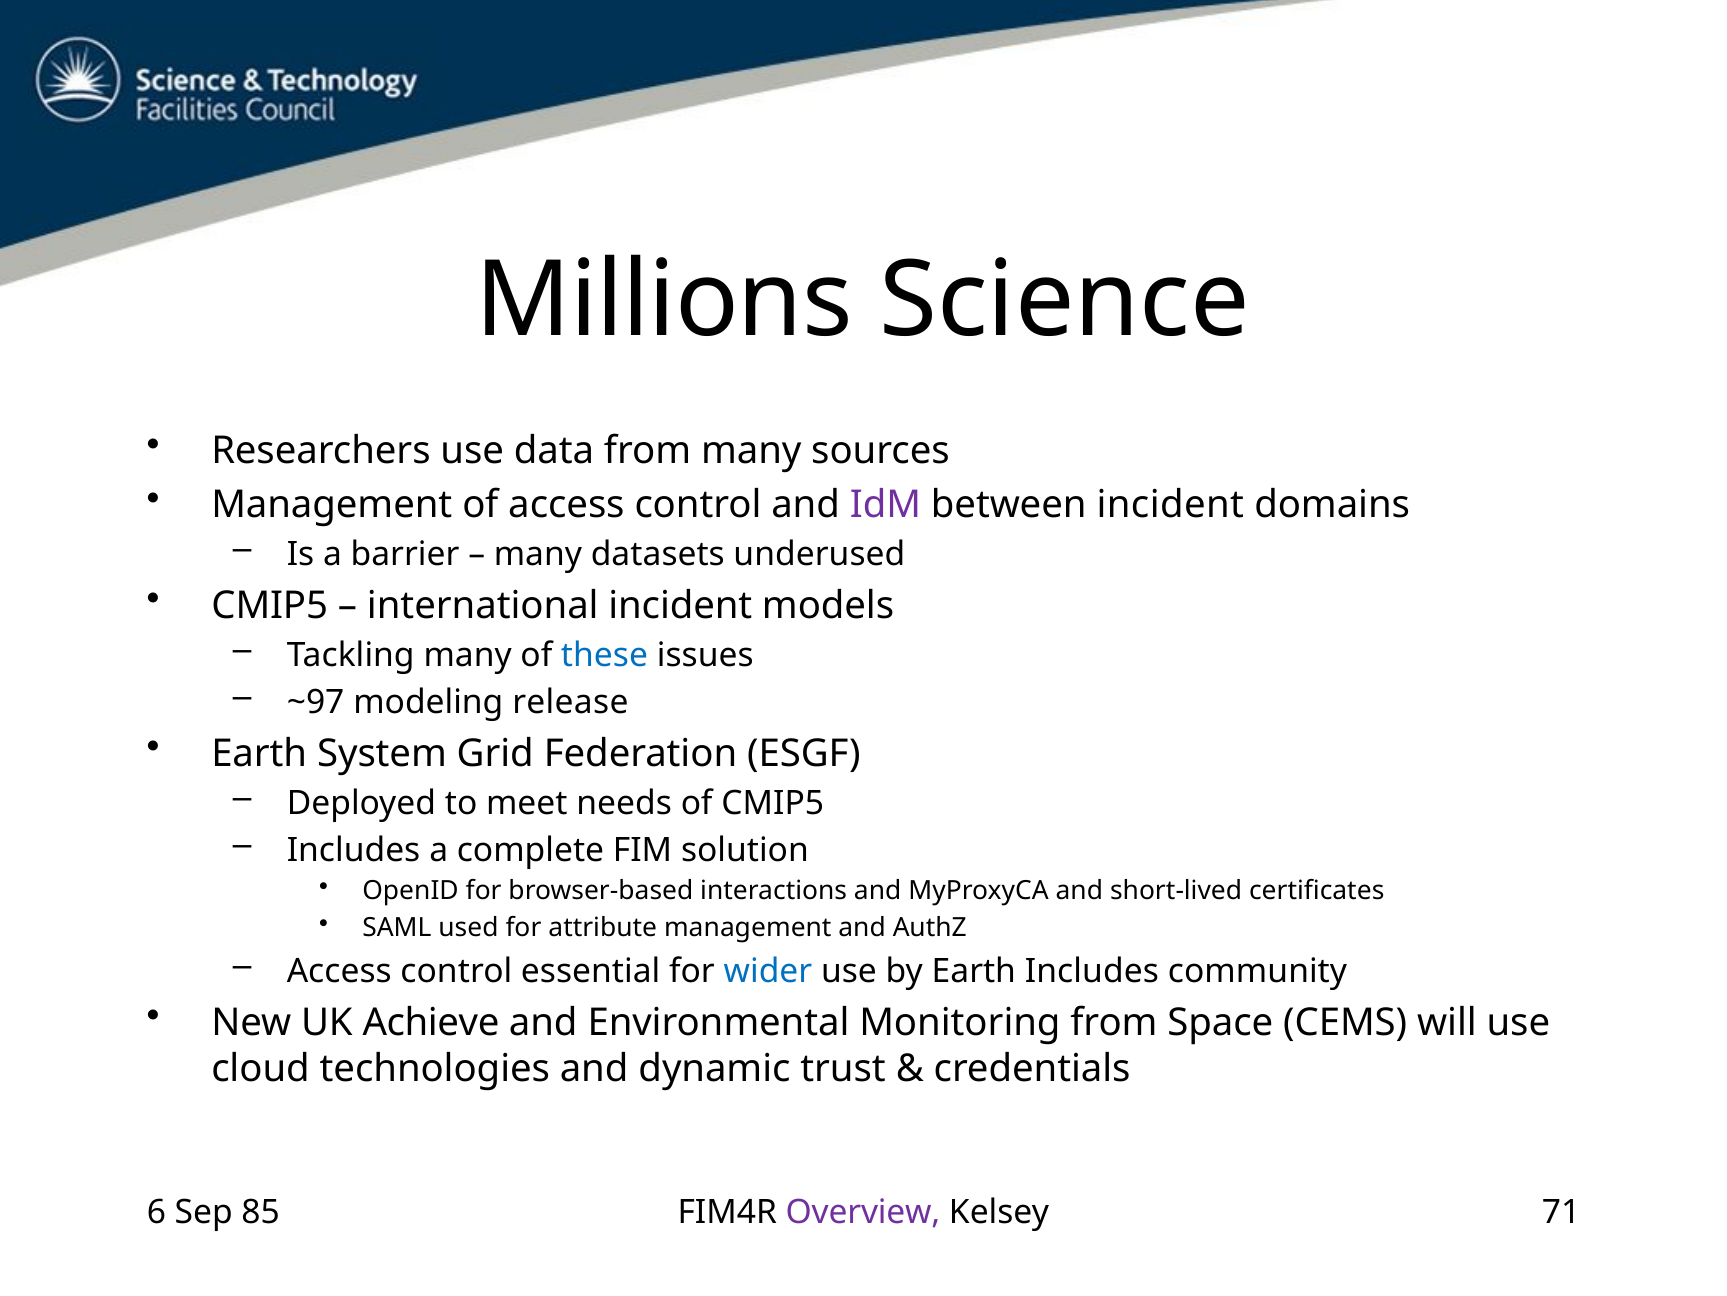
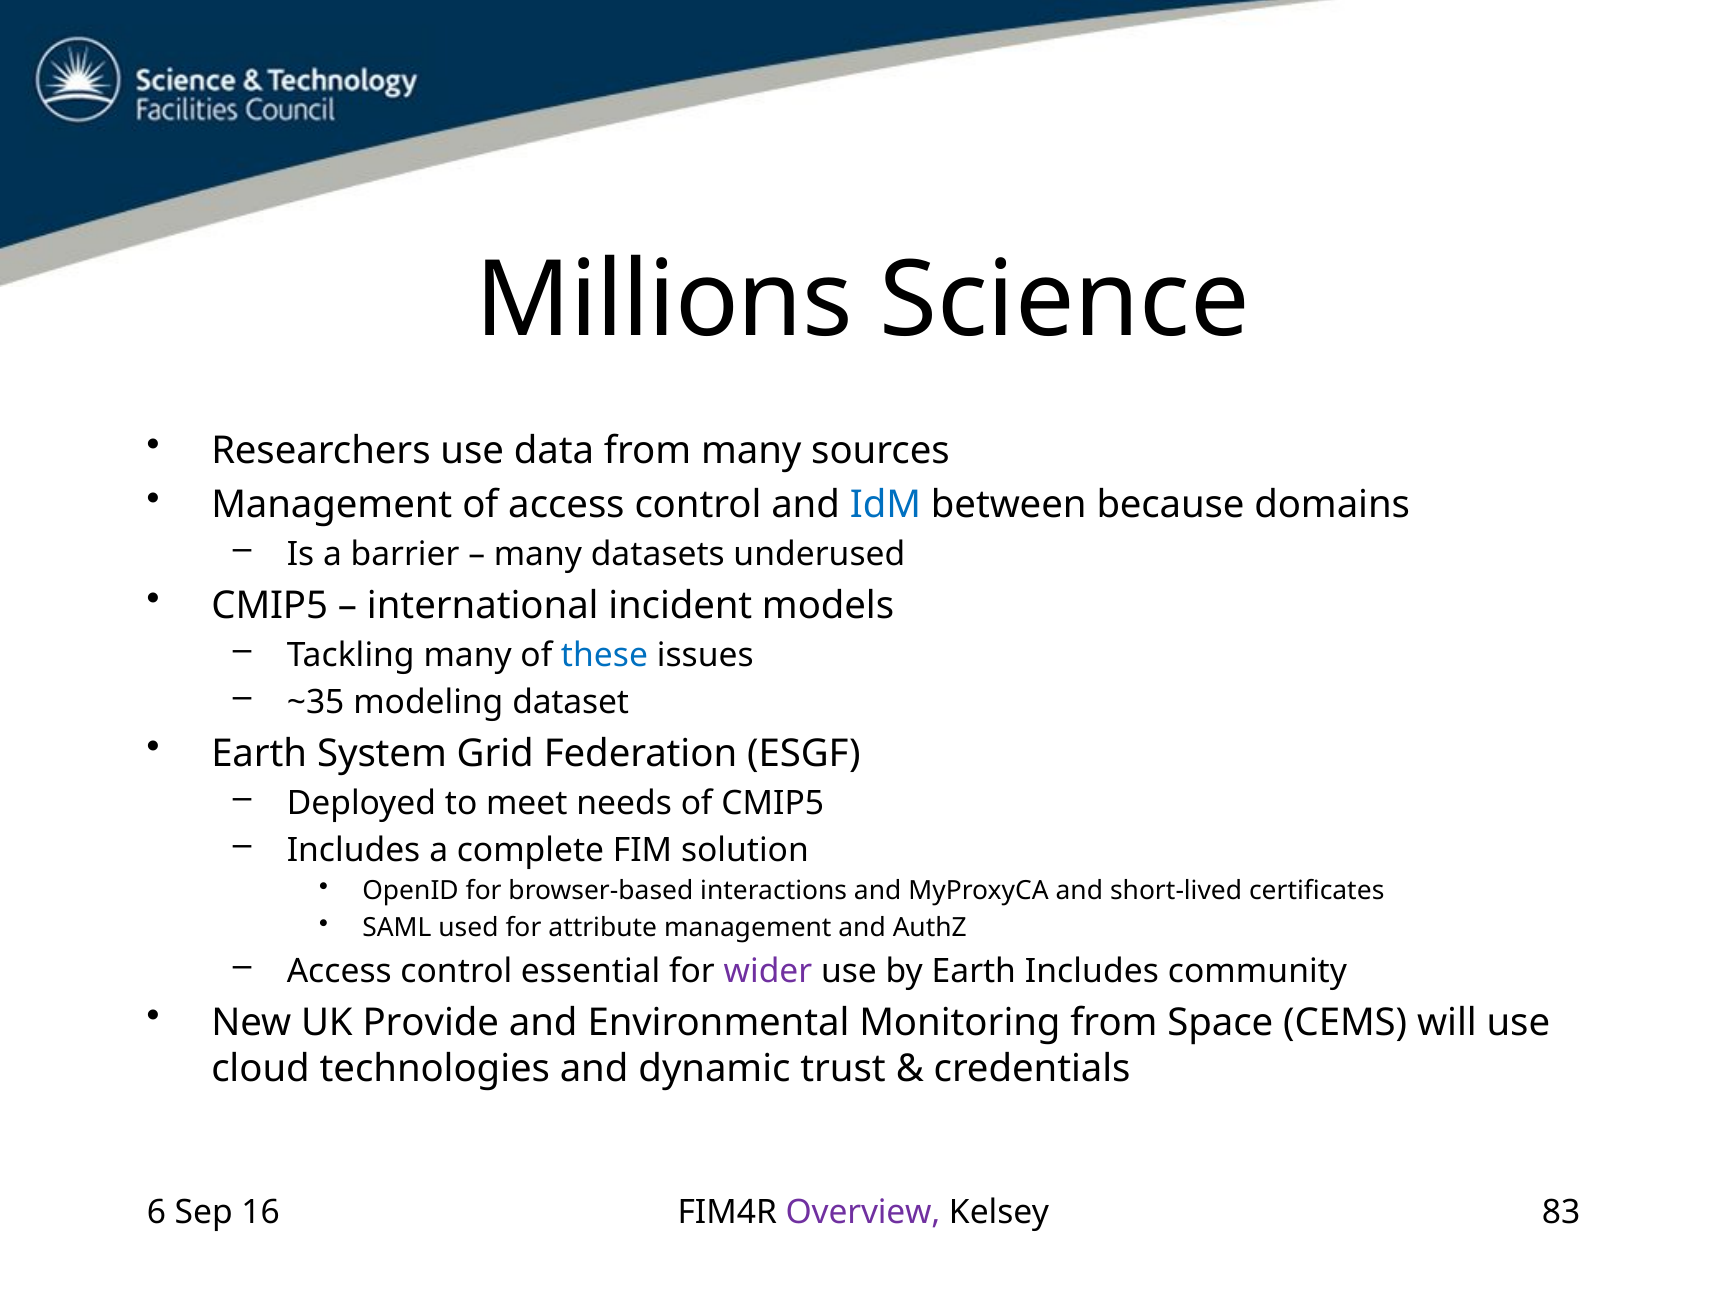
IdM colour: purple -> blue
between incident: incident -> because
~97: ~97 -> ~35
release: release -> dataset
wider colour: blue -> purple
Achieve: Achieve -> Provide
85: 85 -> 16
71: 71 -> 83
